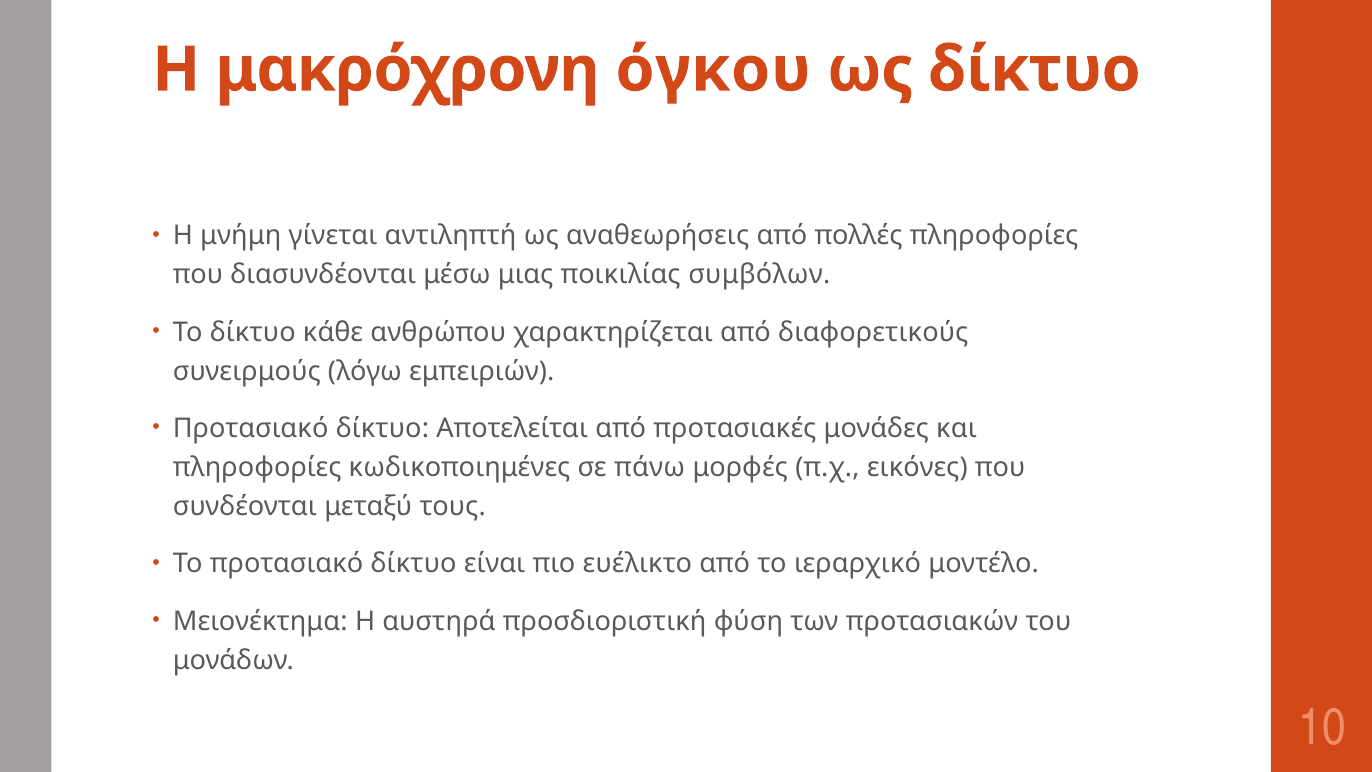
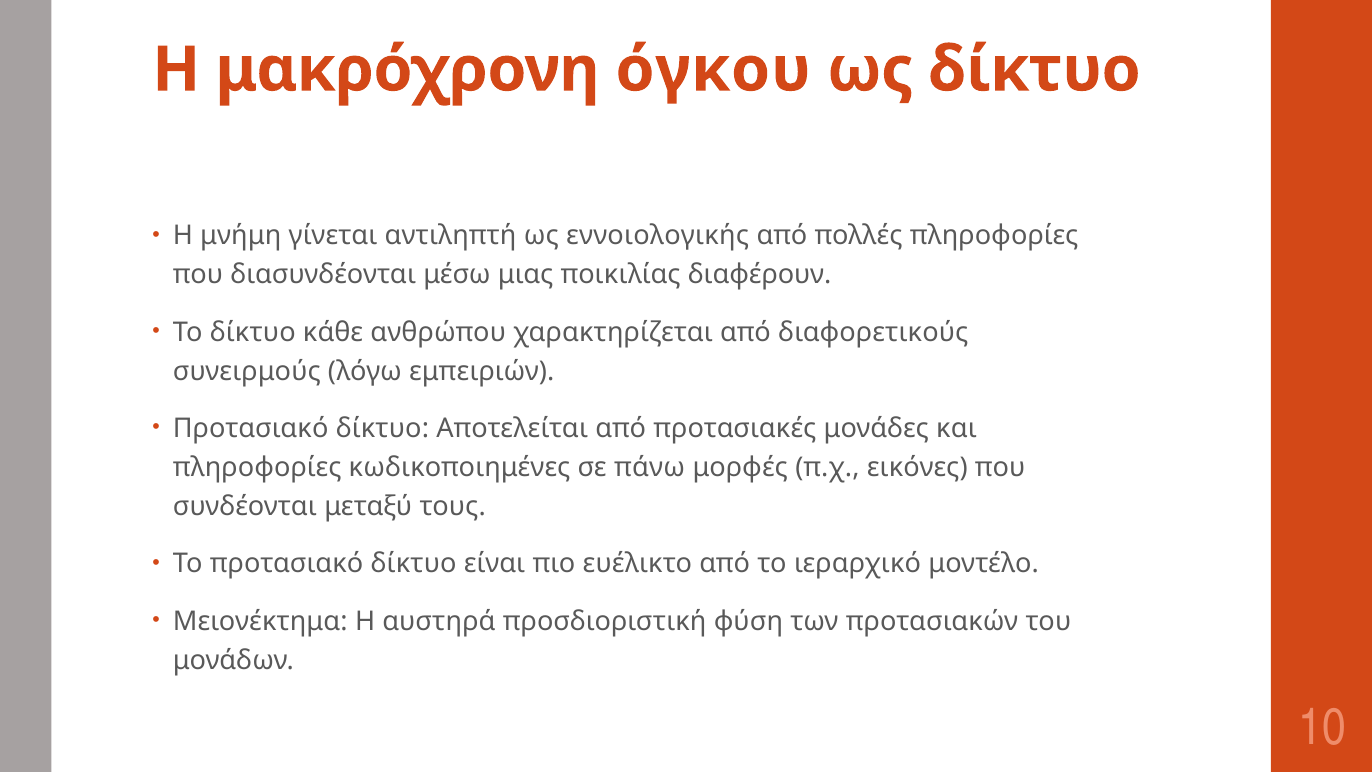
αναθεωρήσεις: αναθεωρήσεις -> εννοιολογικής
συμβόλων: συμβόλων -> διαφέρουν
